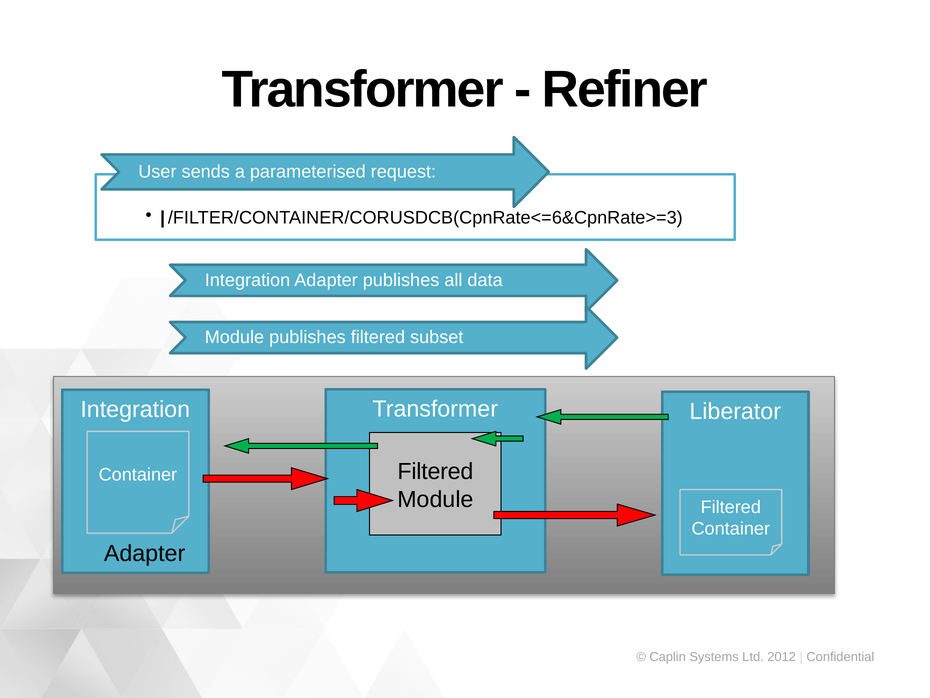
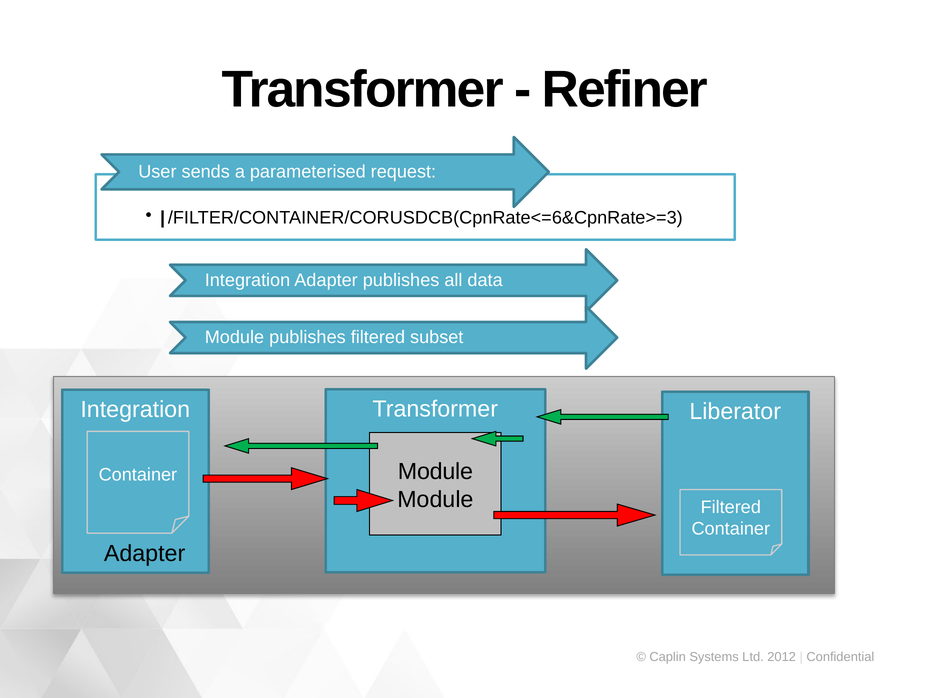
Filtered at (435, 471): Filtered -> Module
